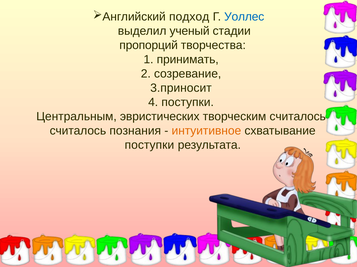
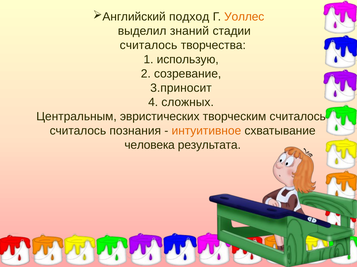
Уоллес colour: blue -> orange
ученый: ученый -> знаний
пропорций at (149, 45): пропорций -> считалось
принимать: принимать -> использую
4 поступки: поступки -> сложных
поступки at (149, 145): поступки -> человека
